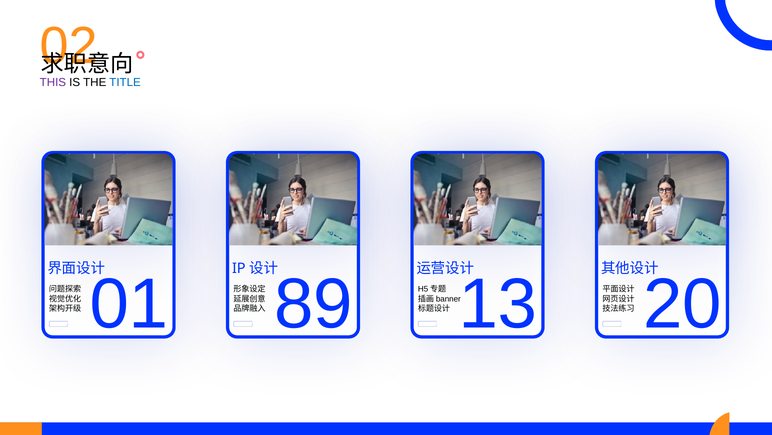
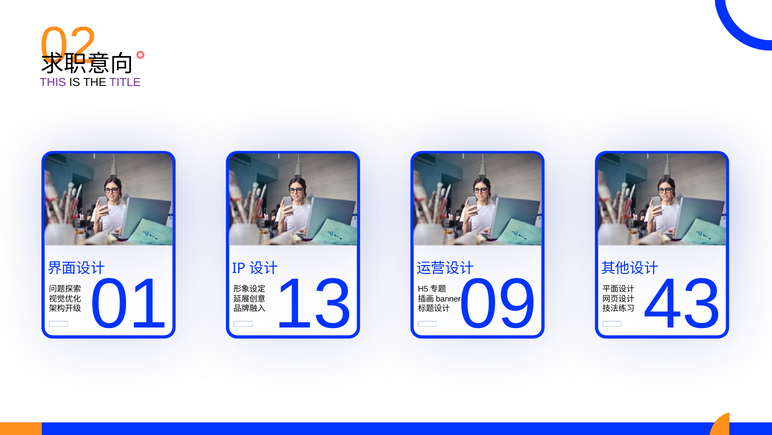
TITLE colour: blue -> purple
89: 89 -> 13
13: 13 -> 09
20: 20 -> 43
